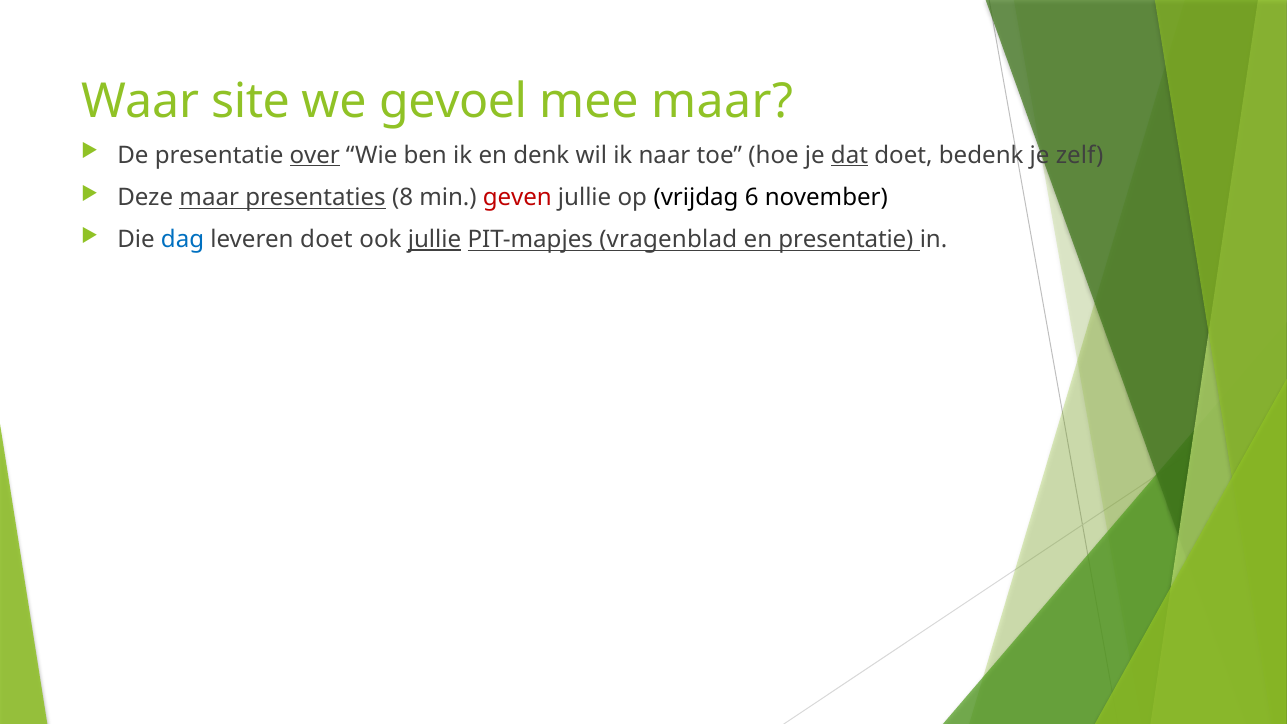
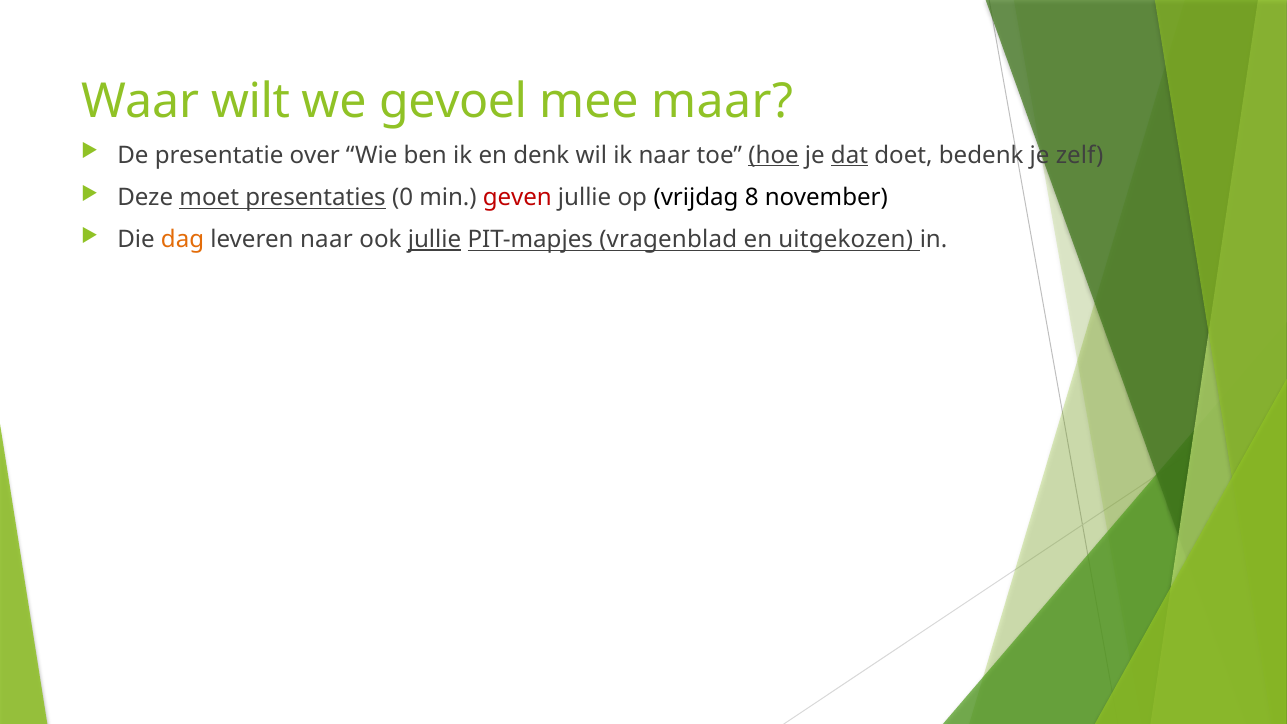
site: site -> wilt
over underline: present -> none
hoe underline: none -> present
Deze maar: maar -> moet
8: 8 -> 0
6: 6 -> 8
dag colour: blue -> orange
leveren doet: doet -> naar
en presentatie: presentatie -> uitgekozen
